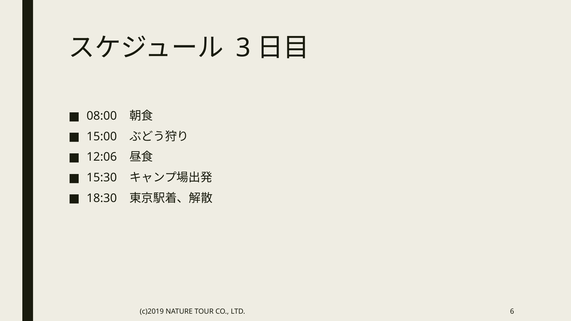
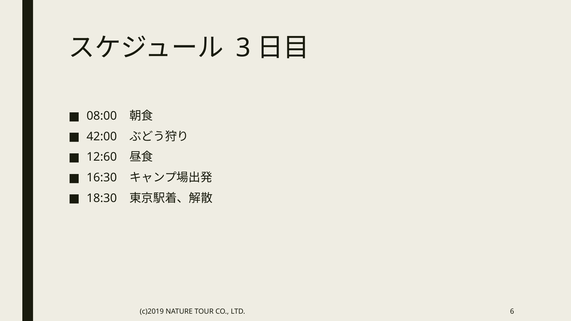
15:00: 15:00 -> 42:00
12:06: 12:06 -> 12:60
15:30: 15:30 -> 16:30
